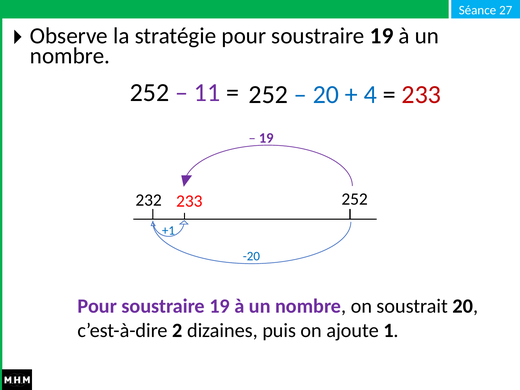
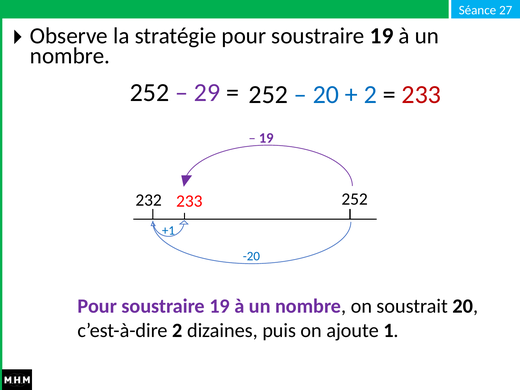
11: 11 -> 29
4 at (370, 95): 4 -> 2
